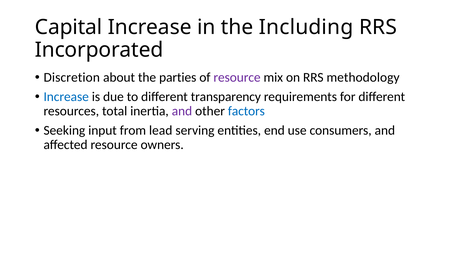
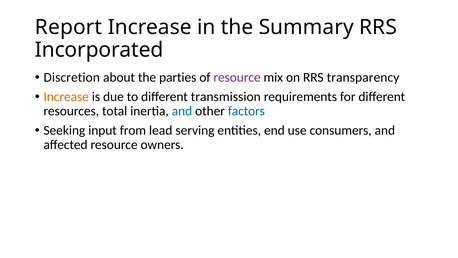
Capital: Capital -> Report
Including: Including -> Summary
methodology: methodology -> transparency
Increase at (66, 97) colour: blue -> orange
transparency: transparency -> transmission
and at (182, 111) colour: purple -> blue
